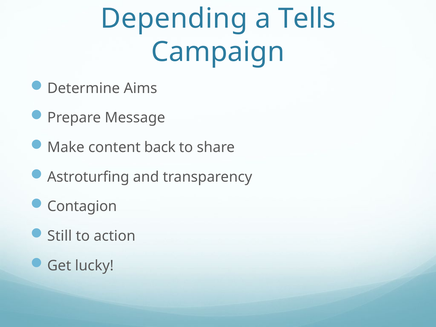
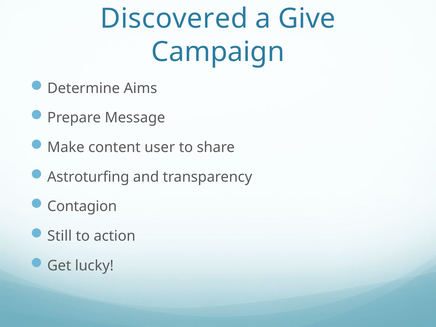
Depending: Depending -> Discovered
Tells: Tells -> Give
back: back -> user
